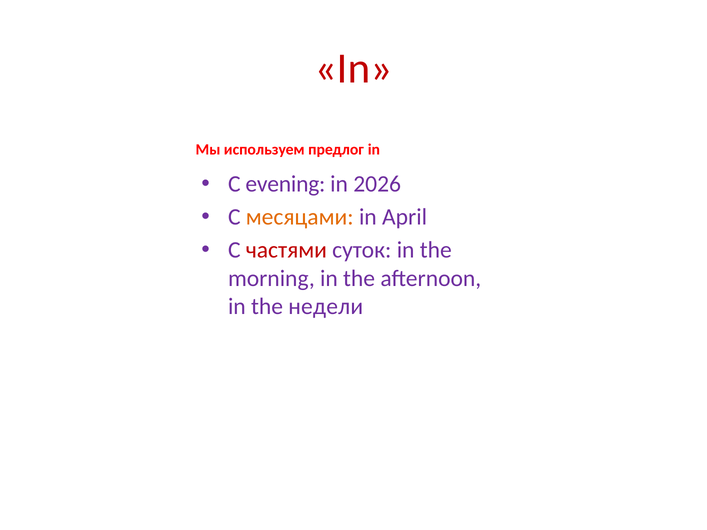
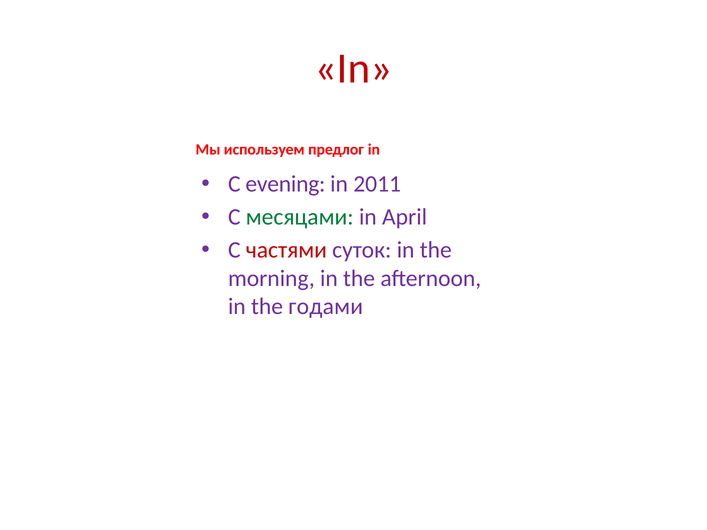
2026: 2026 -> 2011
месяцами colour: orange -> green
недели: недели -> годами
